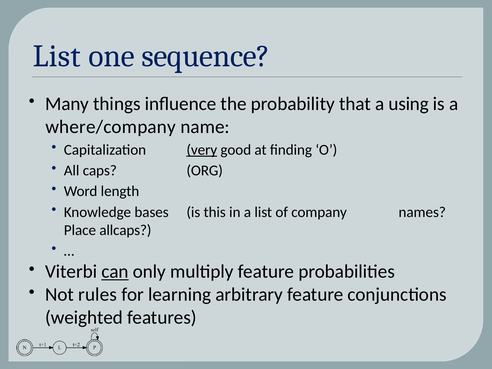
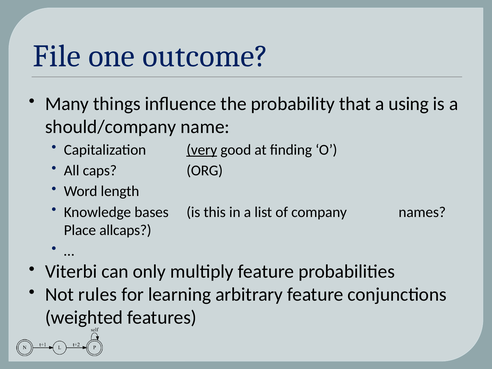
List at (57, 56): List -> File
sequence: sequence -> outcome
where/company: where/company -> should/company
can underline: present -> none
